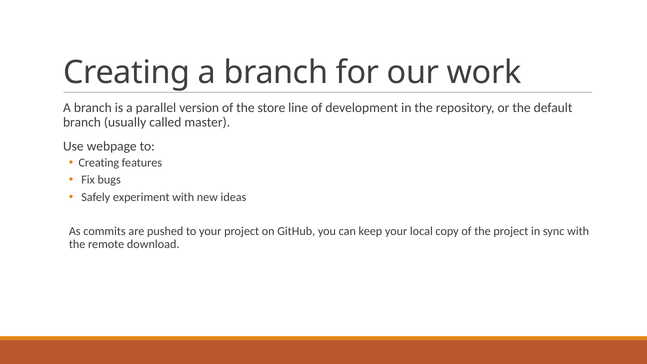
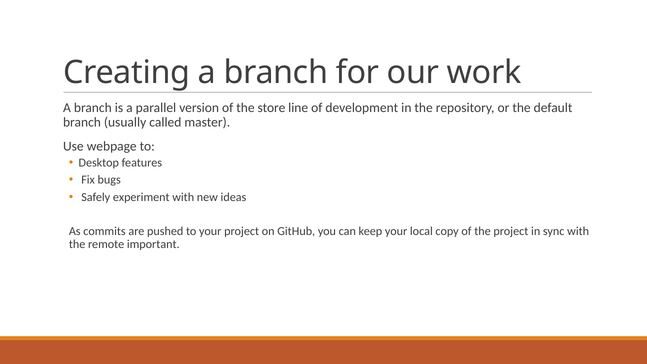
Creating at (99, 163): Creating -> Desktop
download: download -> important
